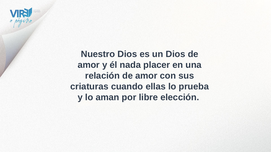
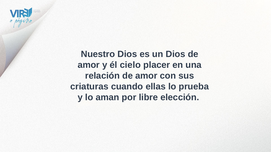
nada: nada -> cielo
